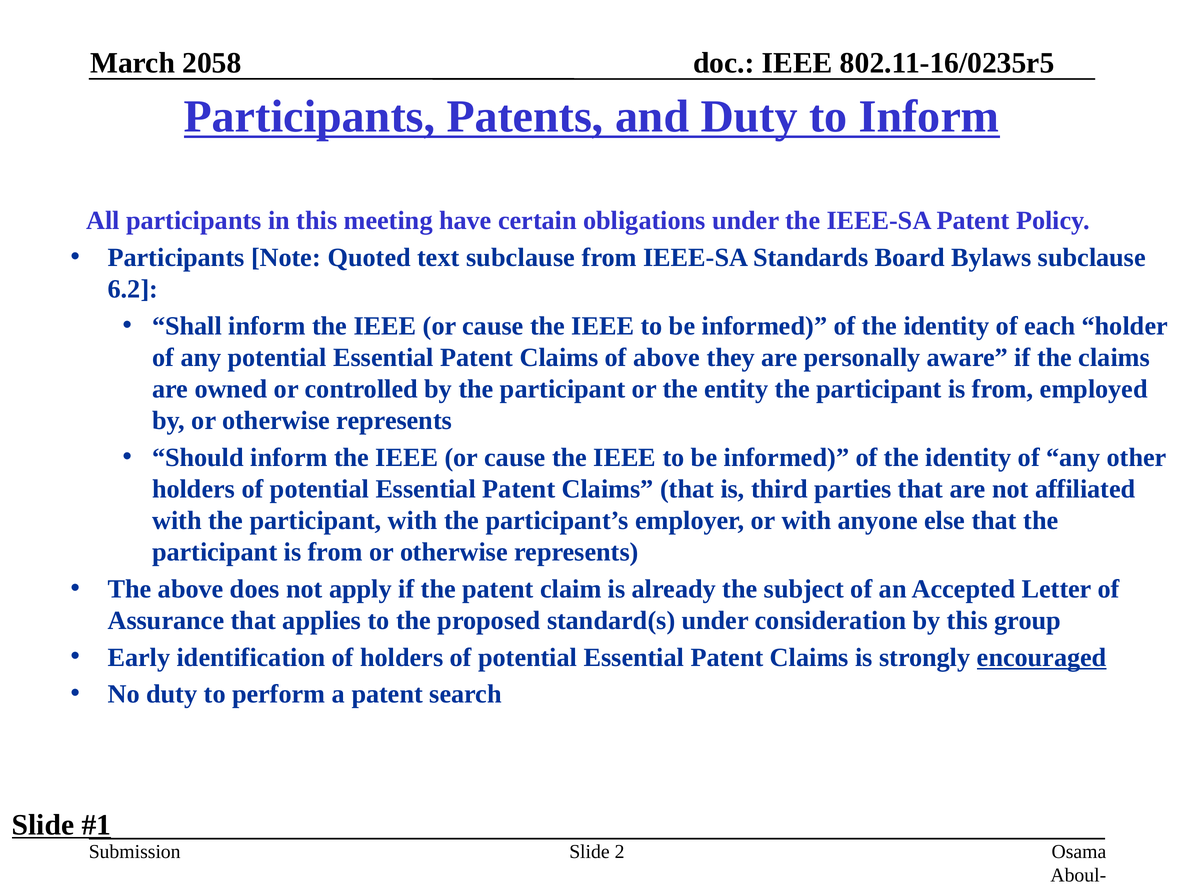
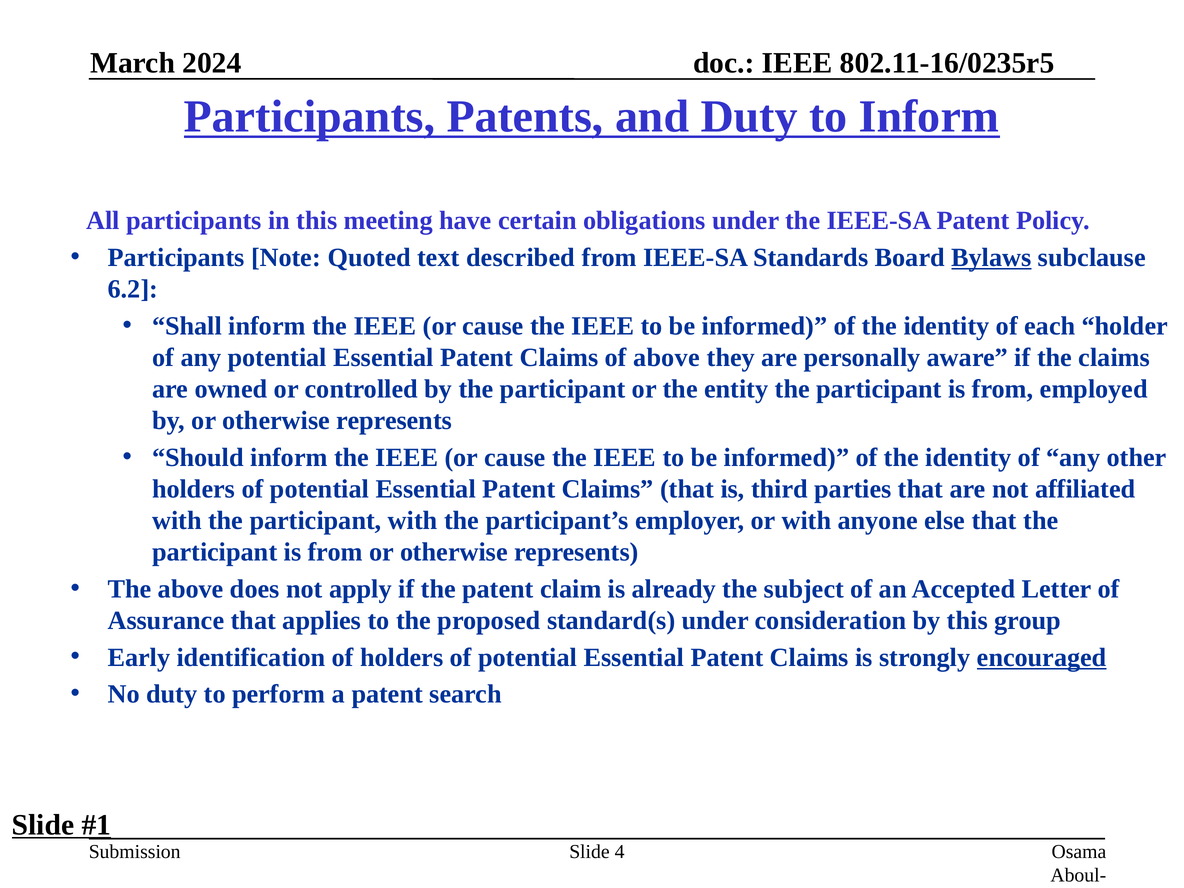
2058: 2058 -> 2024
text subclause: subclause -> described
Bylaws underline: none -> present
2: 2 -> 4
